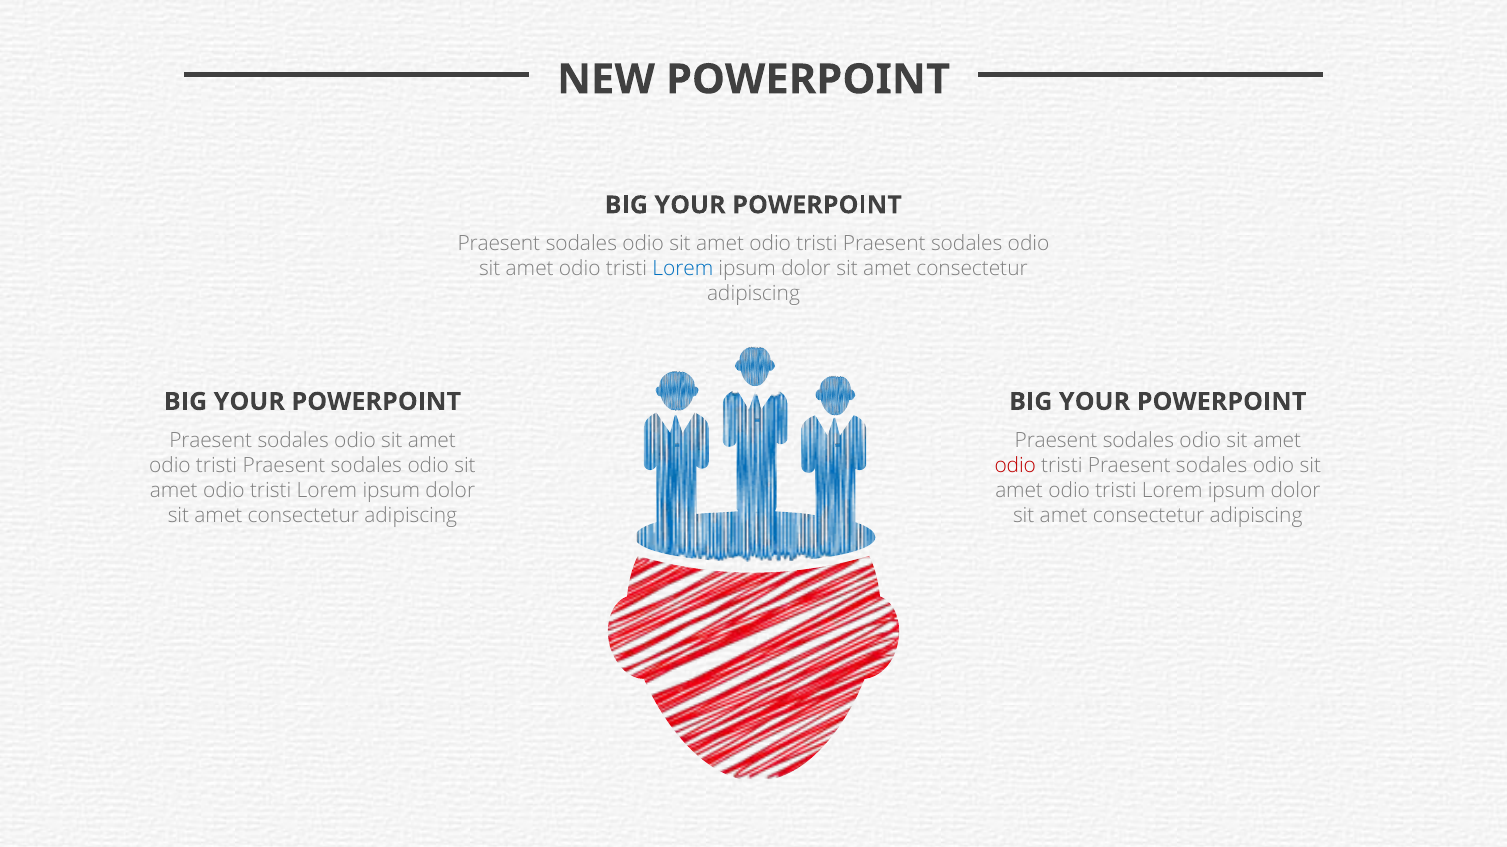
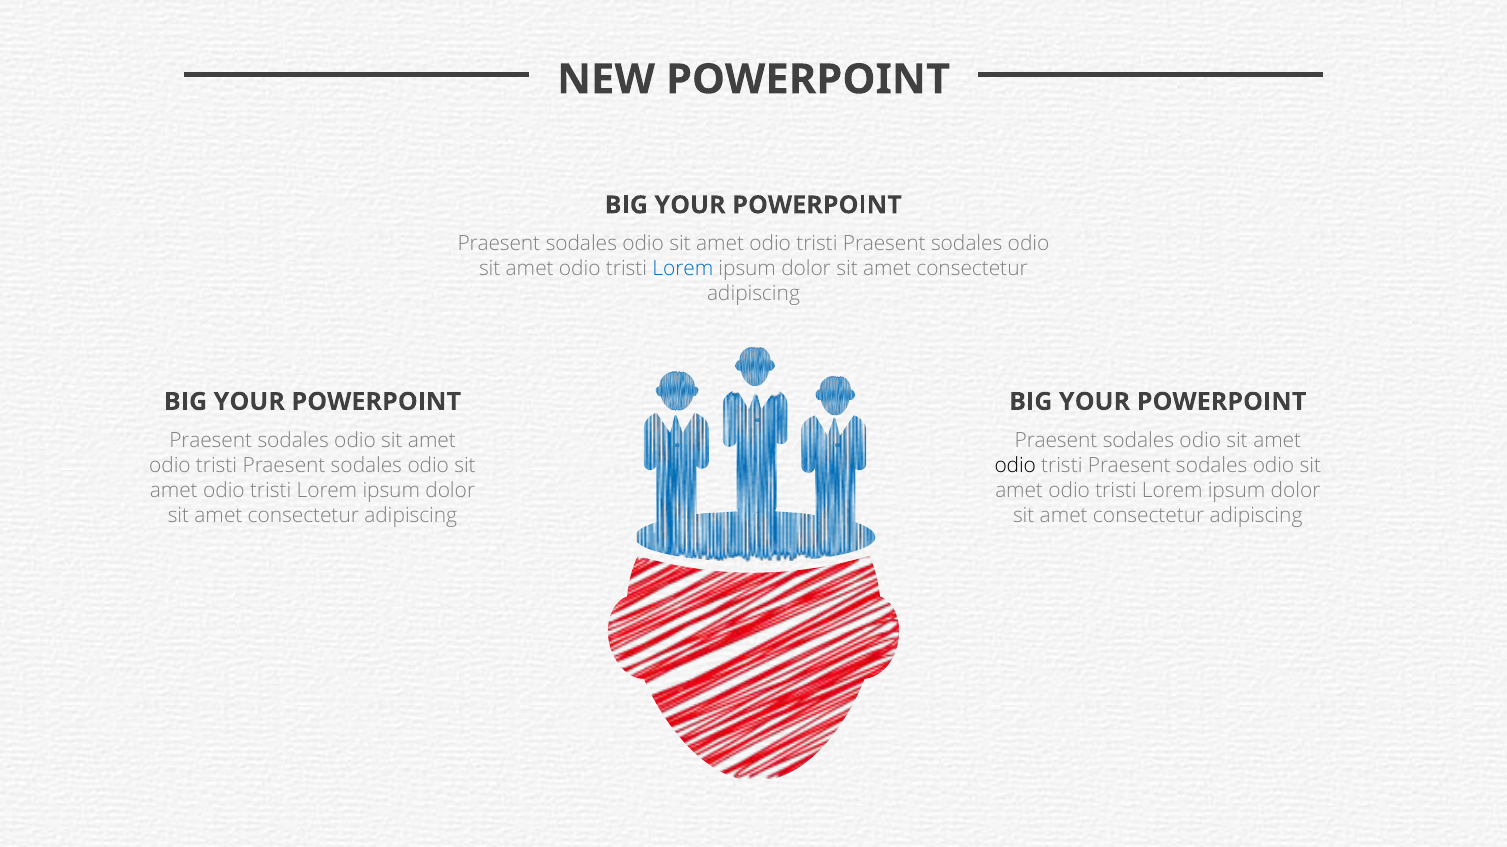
odio at (1015, 466) colour: red -> black
